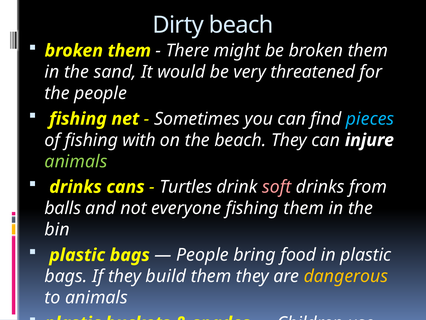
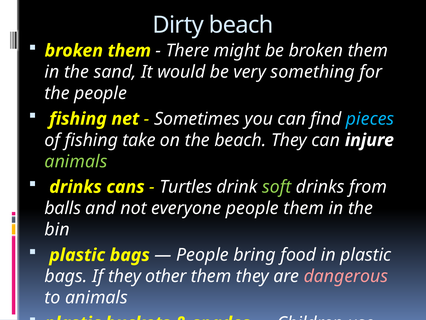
threatened: threatened -> something
with: with -> take
soft colour: pink -> light green
everyone fishing: fishing -> people
they build: build -> other
dangerous colour: yellow -> pink
